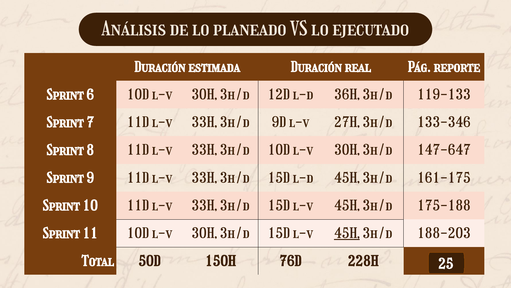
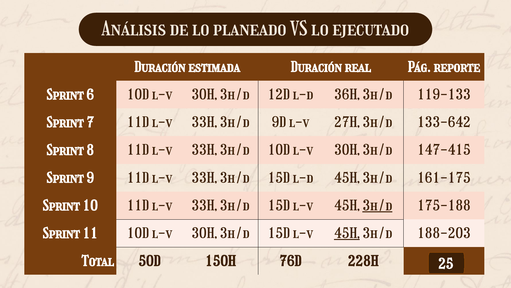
133-346: 133-346 -> 133-642
147-647: 147-647 -> 147-415
3h/d at (377, 205) underline: none -> present
